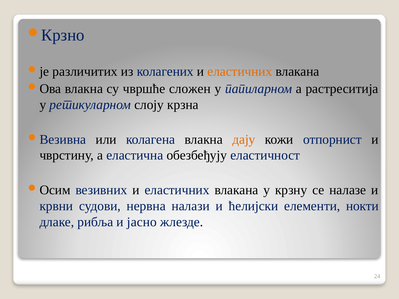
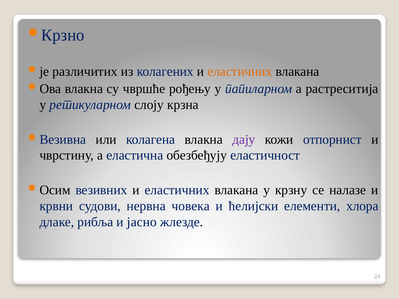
сложен: сложен -> рођењу
дају colour: orange -> purple
налази: налази -> човека
нокти: нокти -> хлора
